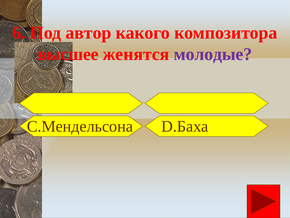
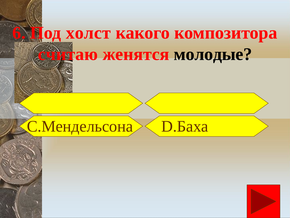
автор: автор -> холст
высшее: высшее -> считаю
молодые colour: purple -> black
